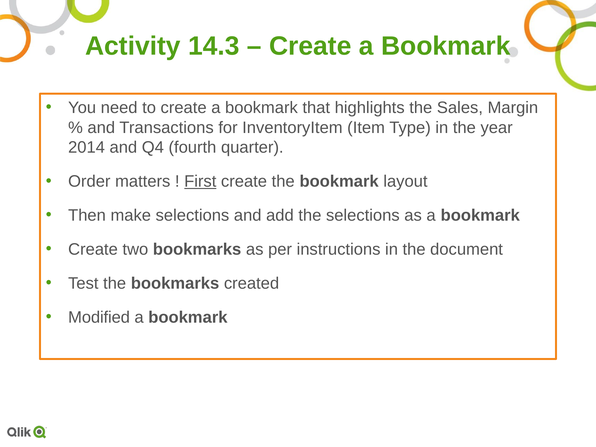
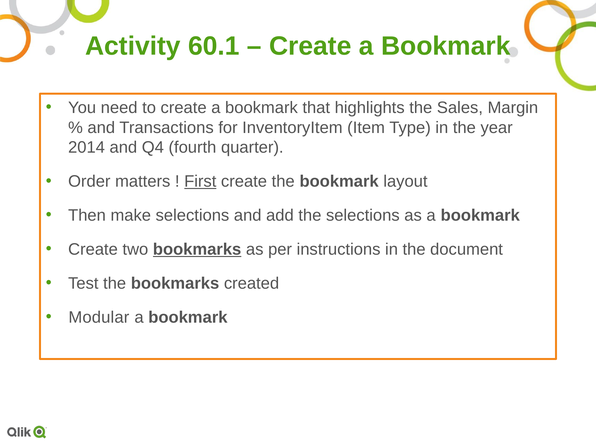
14.3: 14.3 -> 60.1
bookmarks at (197, 249) underline: none -> present
Modified: Modified -> Modular
